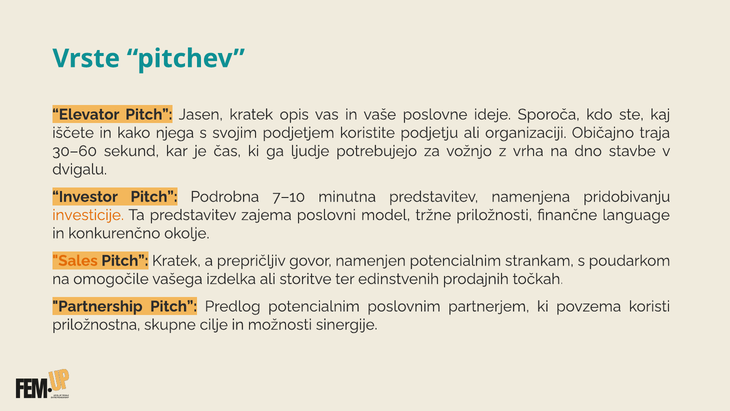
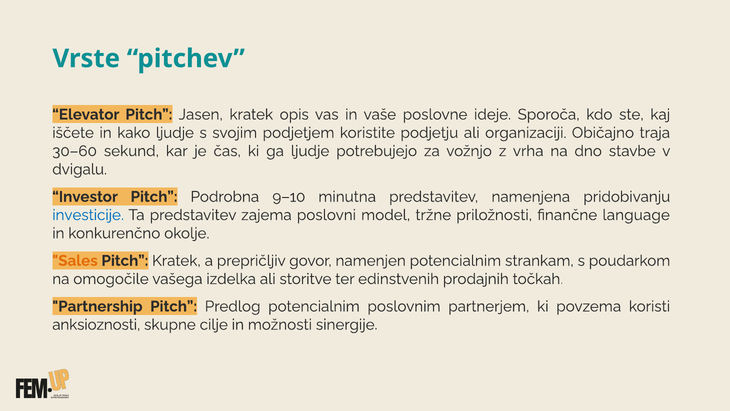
kako njega: njega -> ljudje
7–10: 7–10 -> 9–10
investicije colour: orange -> blue
priložnostna: priložnostna -> anksioznosti
